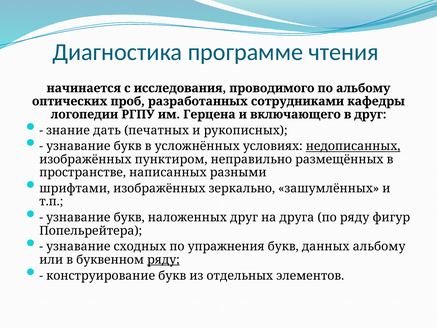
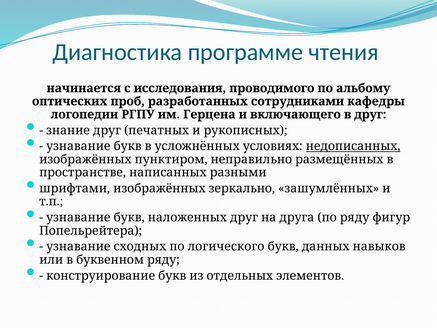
знание дать: дать -> друг
упражнения: упражнения -> логического
данных альбому: альбому -> навыков
ряду at (163, 260) underline: present -> none
